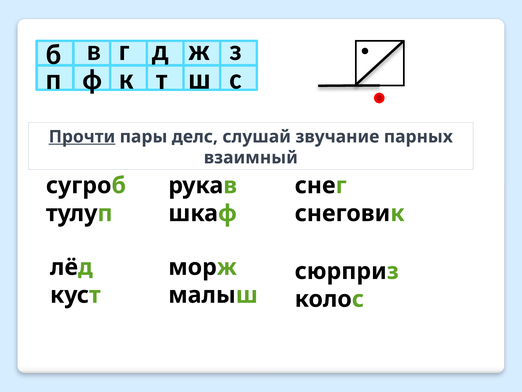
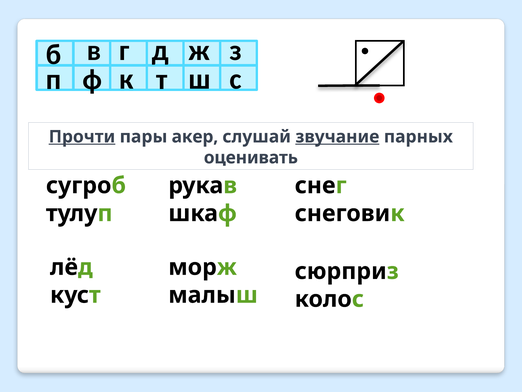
делс: делс -> акер
звучание underline: none -> present
взаимный: взаимный -> оценивать
